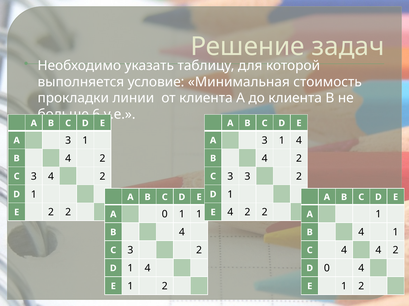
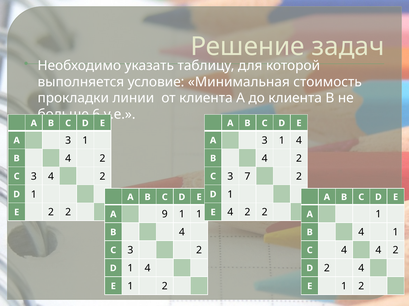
3 3: 3 -> 7
A 0: 0 -> 9
D 0: 0 -> 2
